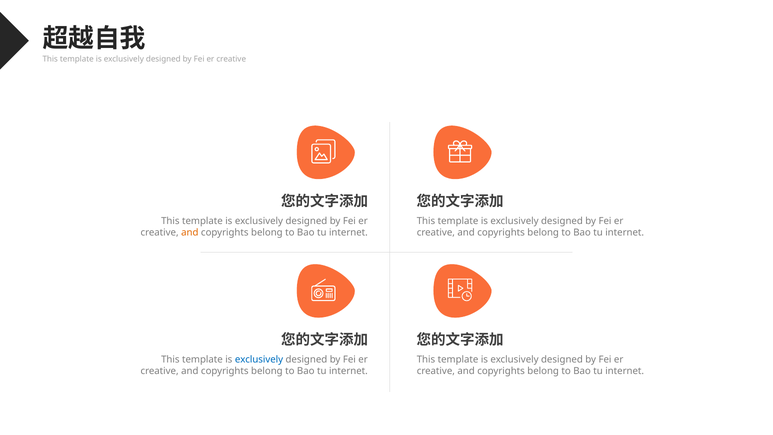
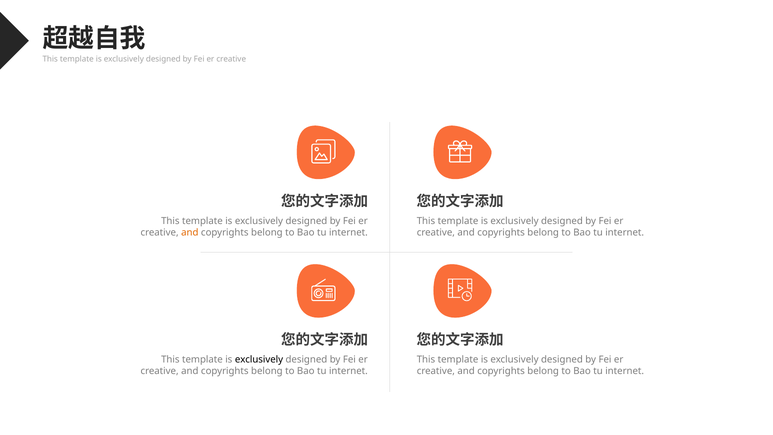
exclusively at (259, 359) colour: blue -> black
